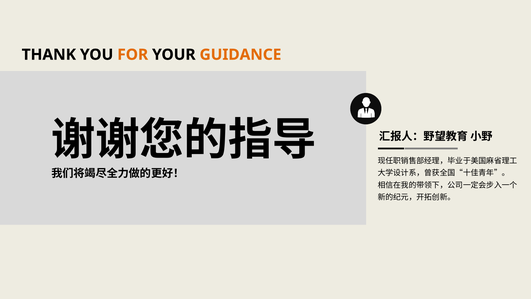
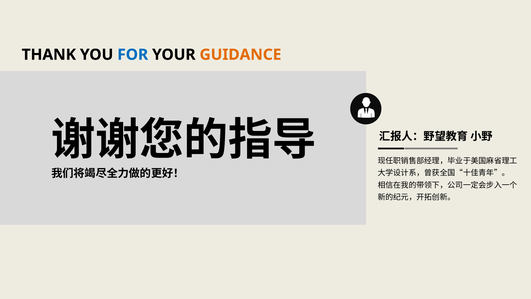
FOR colour: orange -> blue
